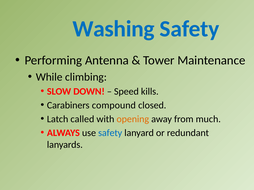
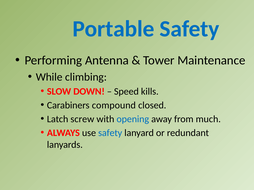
Washing: Washing -> Portable
called: called -> screw
opening colour: orange -> blue
